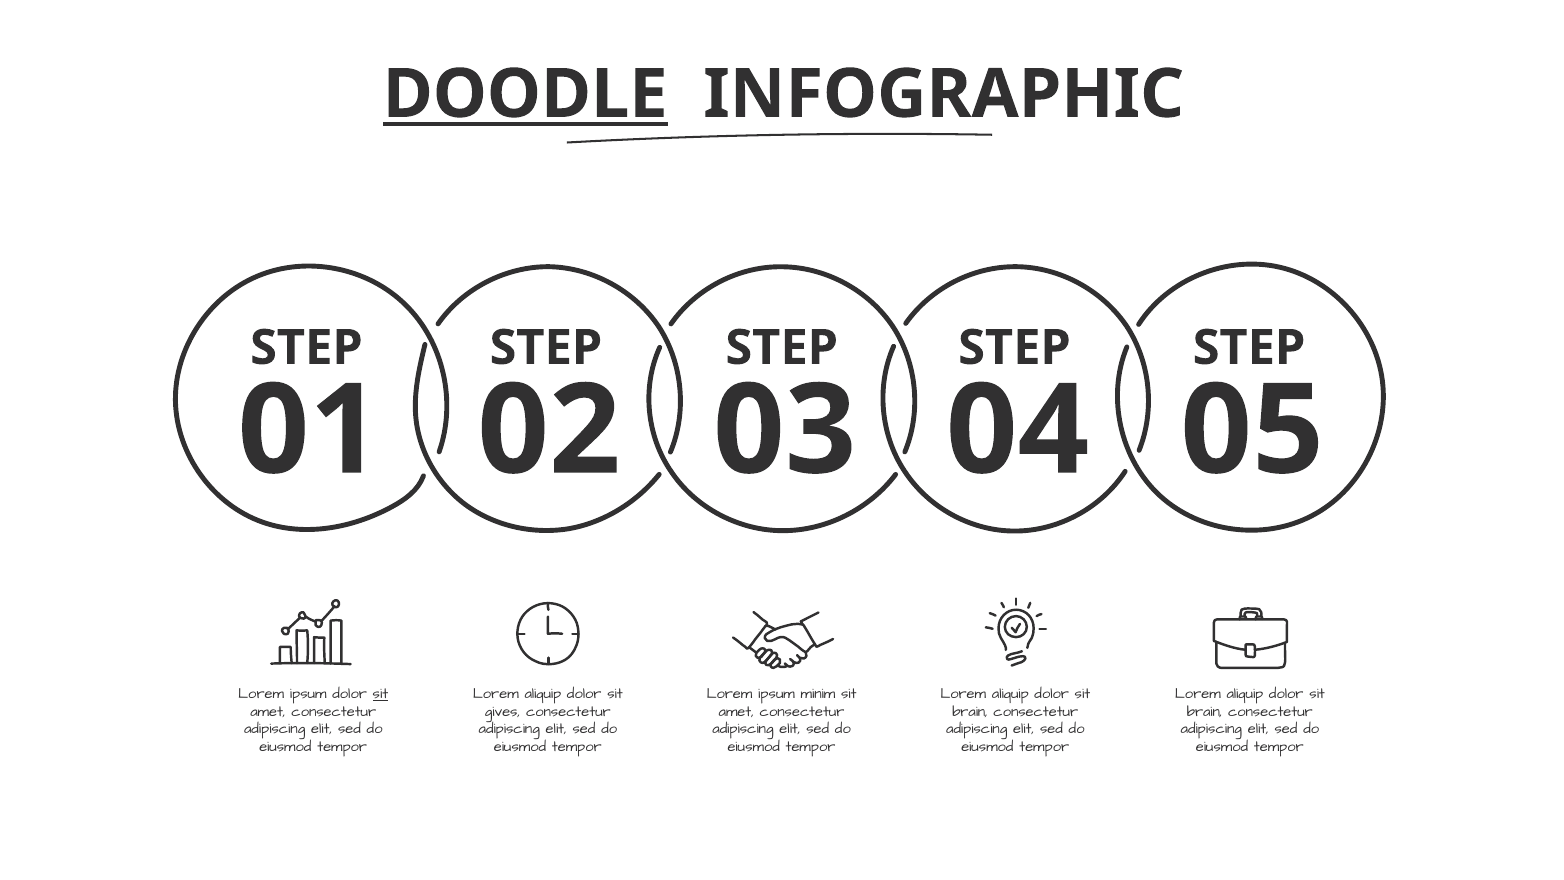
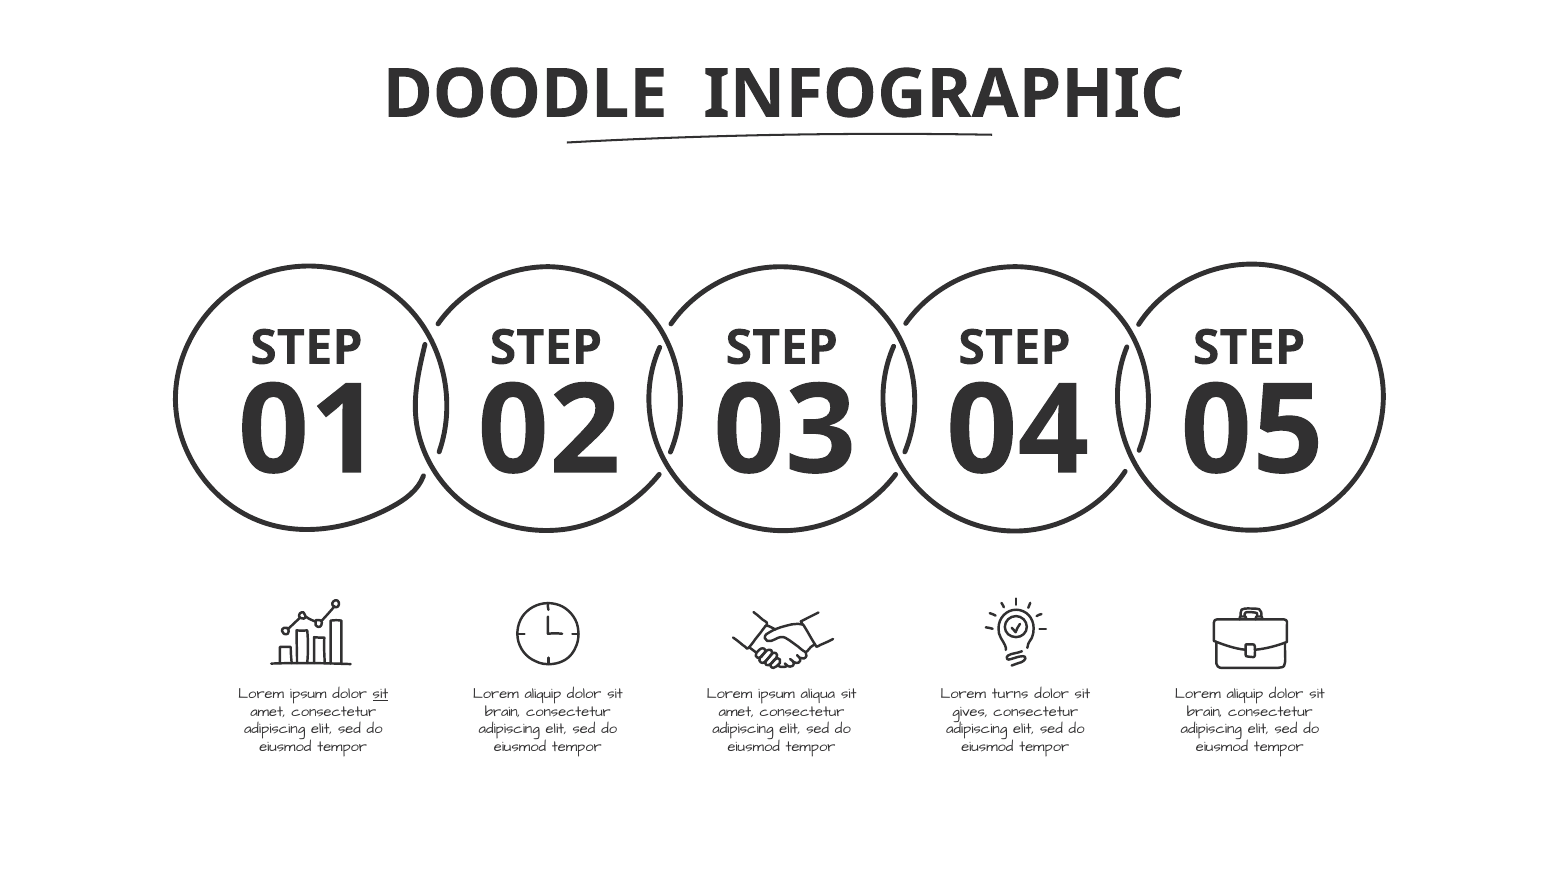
DOODLE underline: present -> none
minim: minim -> aliqua
aliquip at (1010, 694): aliquip -> turns
gives at (503, 711): gives -> brain
brain at (970, 711): brain -> gives
